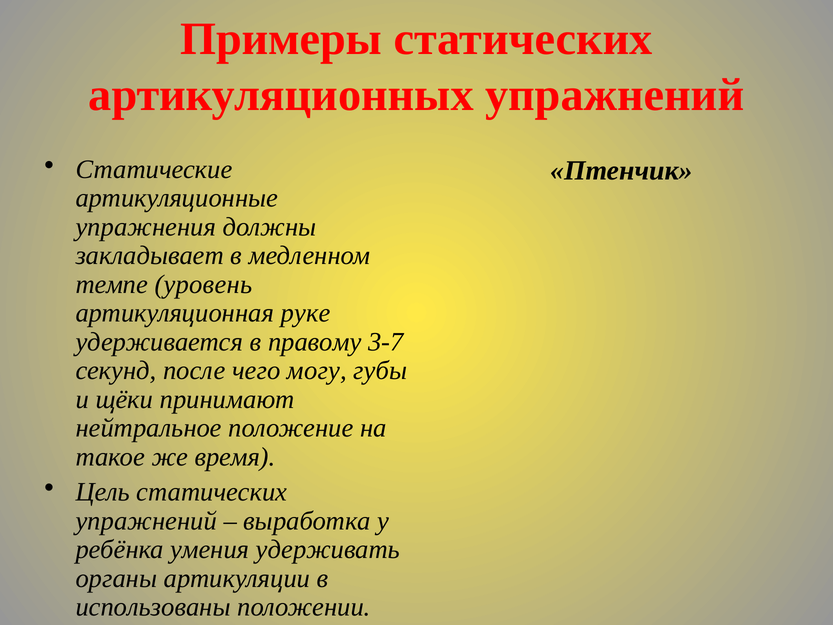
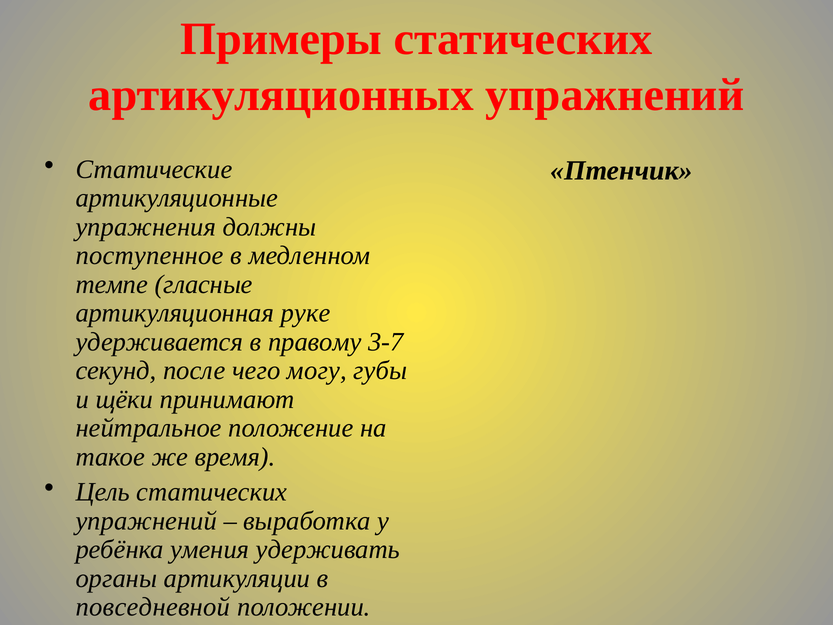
закладывает: закладывает -> поступенное
уровень: уровень -> гласные
использованы: использованы -> повседневной
